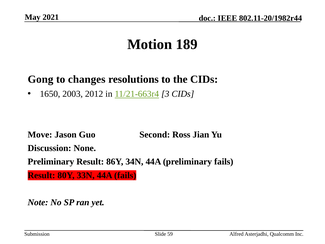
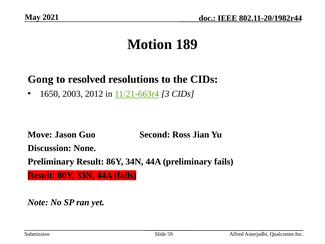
changes: changes -> resolved
